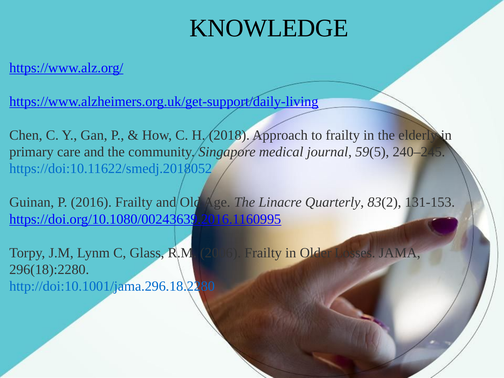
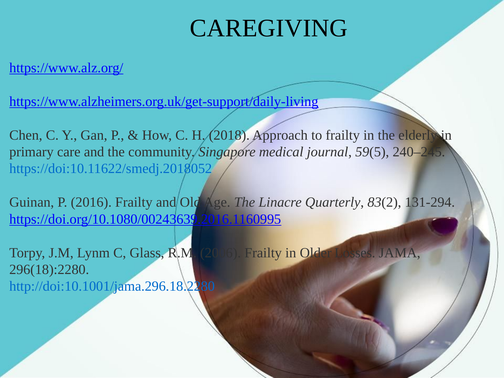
KNOWLEDGE: KNOWLEDGE -> CAREGIVING
131-153: 131-153 -> 131-294
